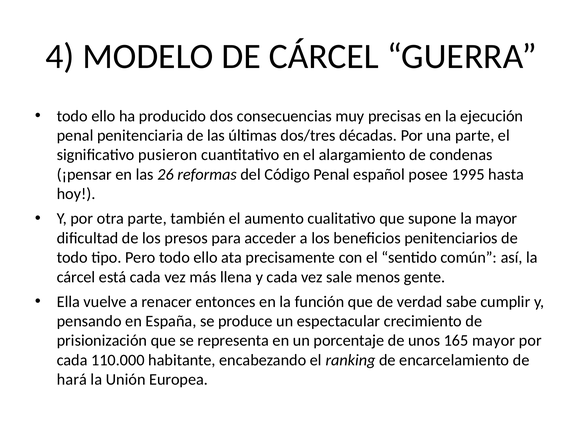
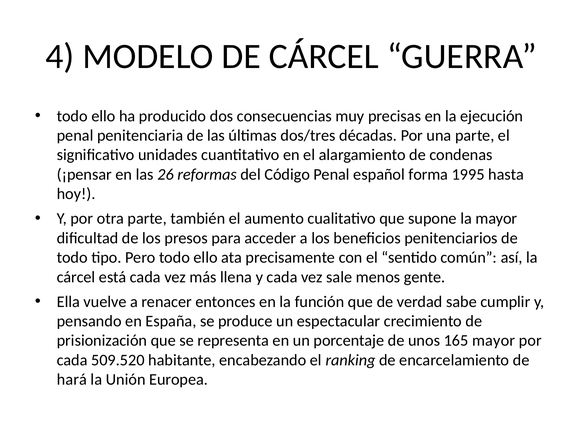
pusieron: pusieron -> unidades
posee: posee -> forma
110.000: 110.000 -> 509.520
